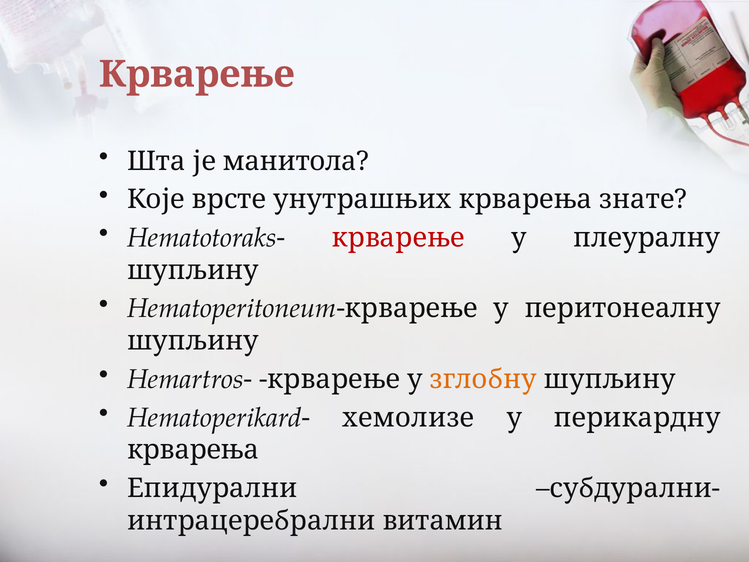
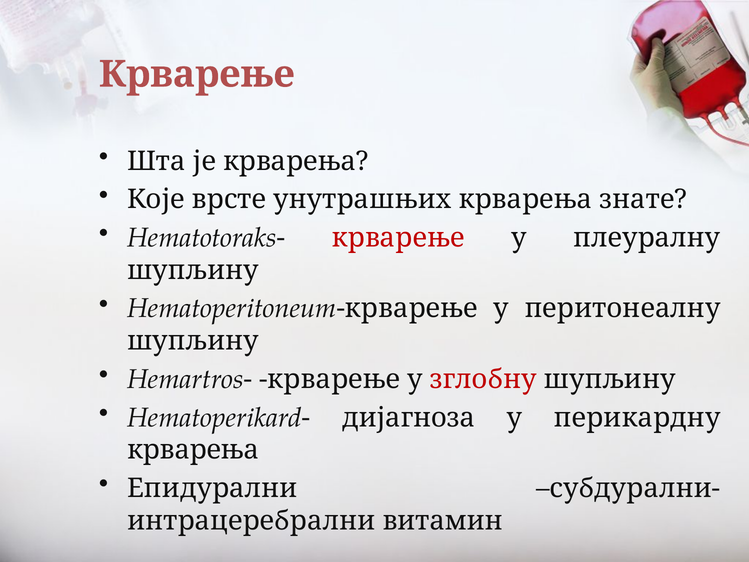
је манитолa: манитолa -> крварења
зглобну colour: orange -> red
хемолизе: хемолизе -> дијагноза
